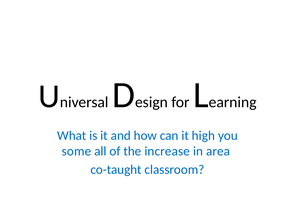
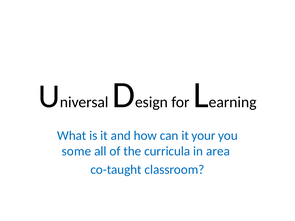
high: high -> your
increase: increase -> curricula
